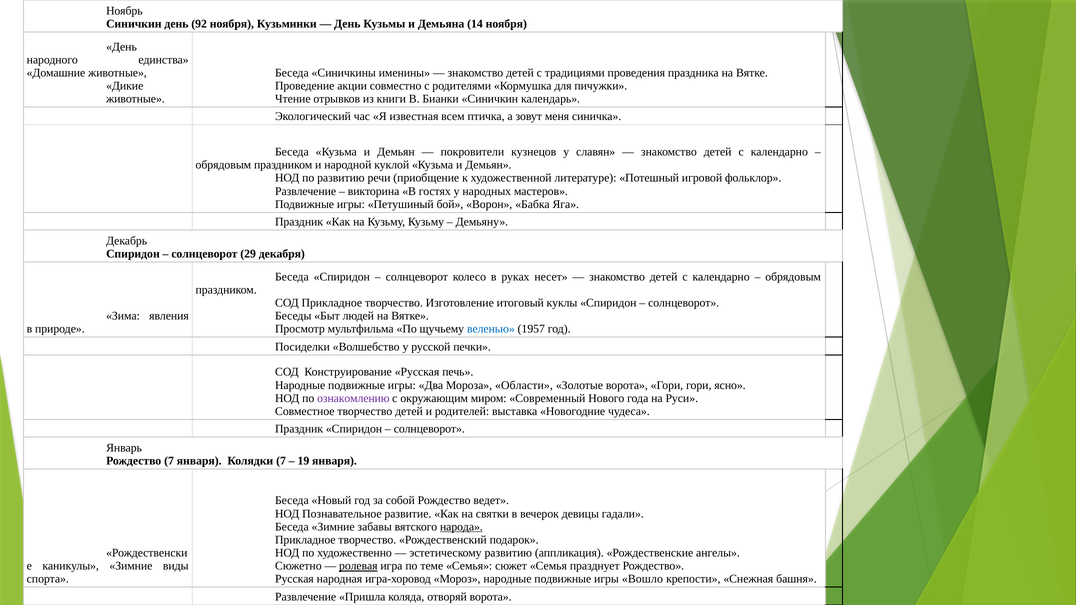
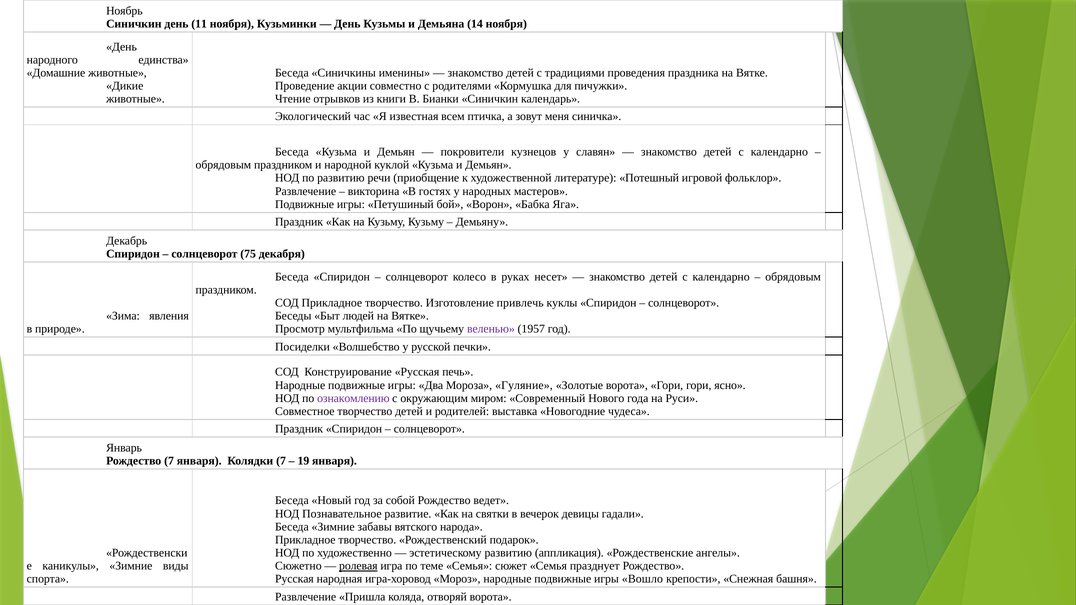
92: 92 -> 11
29: 29 -> 75
итоговый: итоговый -> привлечь
веленью colour: blue -> purple
Области: Области -> Гуляние
народа underline: present -> none
